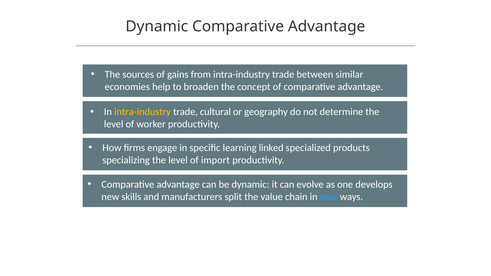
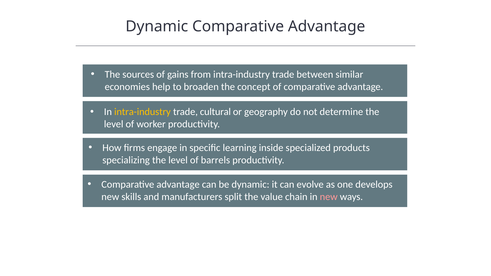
linked: linked -> inside
import: import -> barrels
new at (329, 197) colour: light blue -> pink
